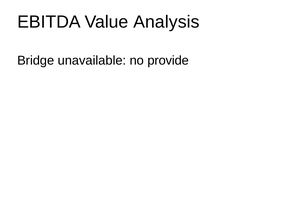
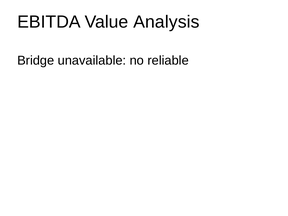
provide: provide -> reliable
